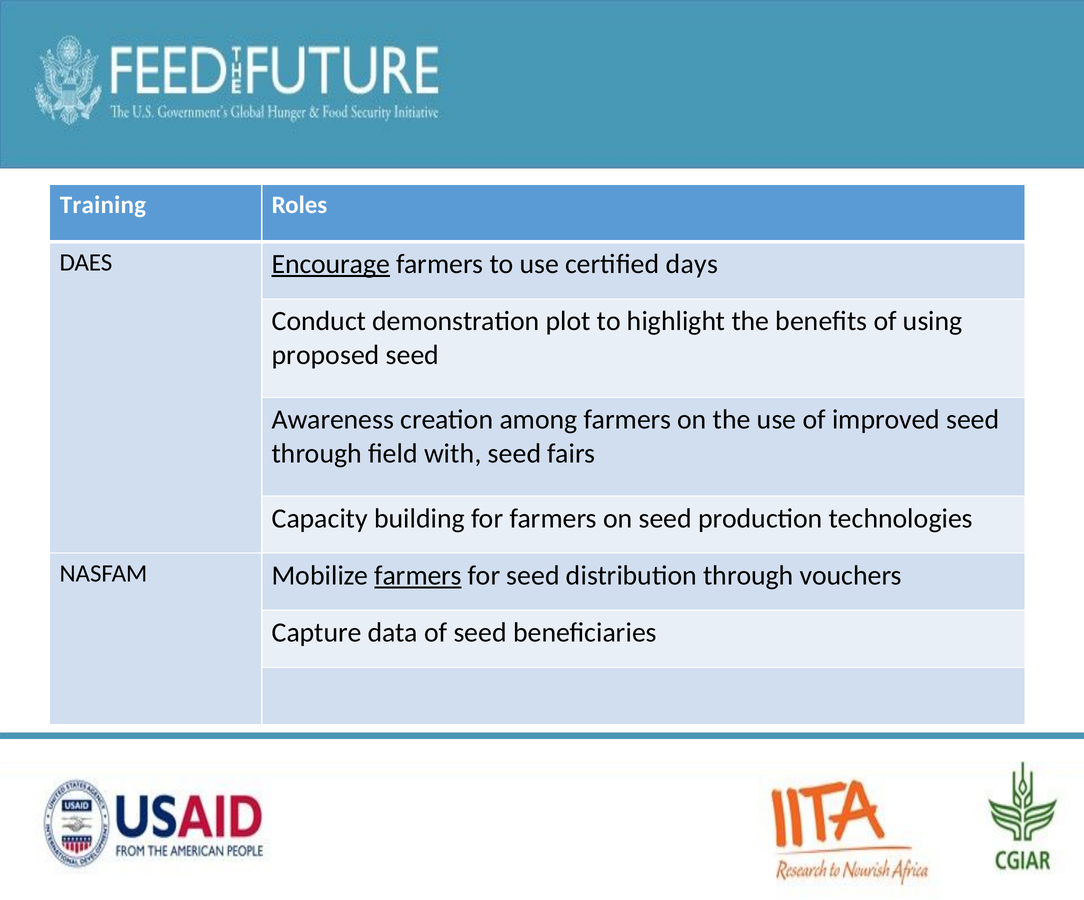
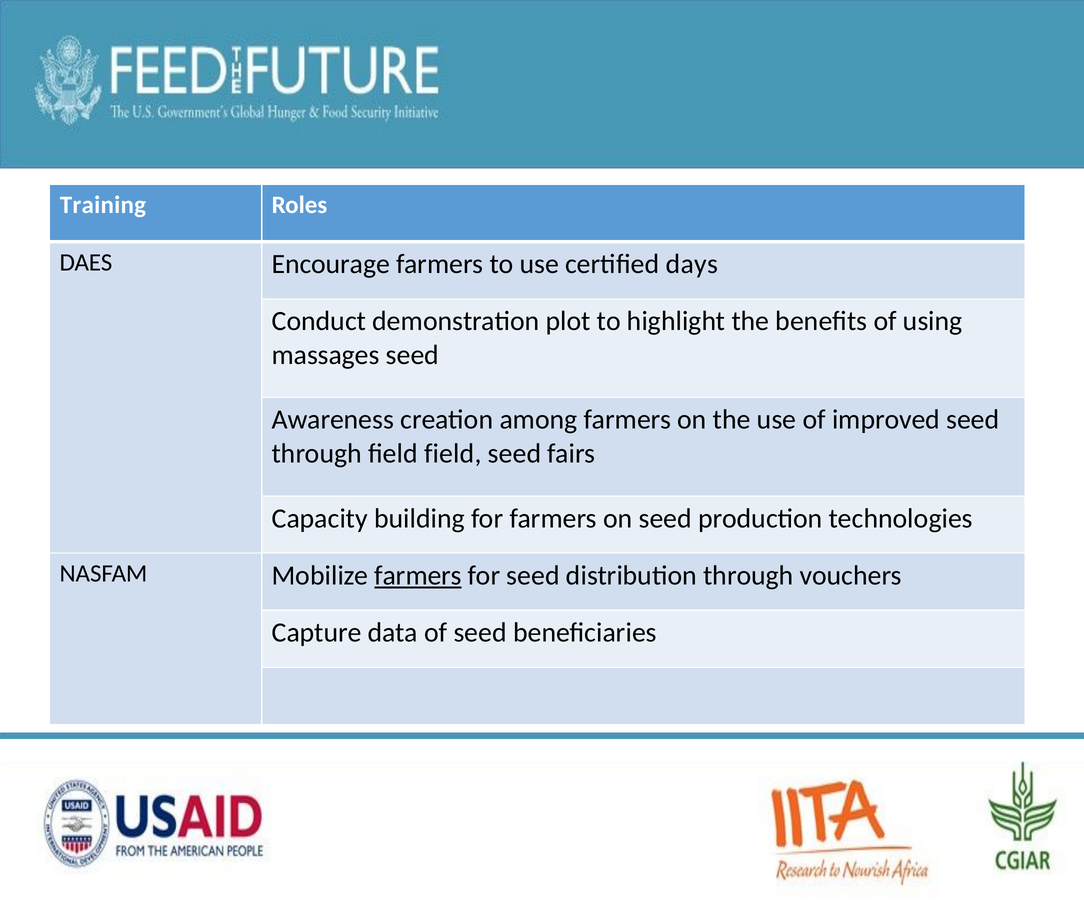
Encourage underline: present -> none
proposed: proposed -> massages
field with: with -> field
